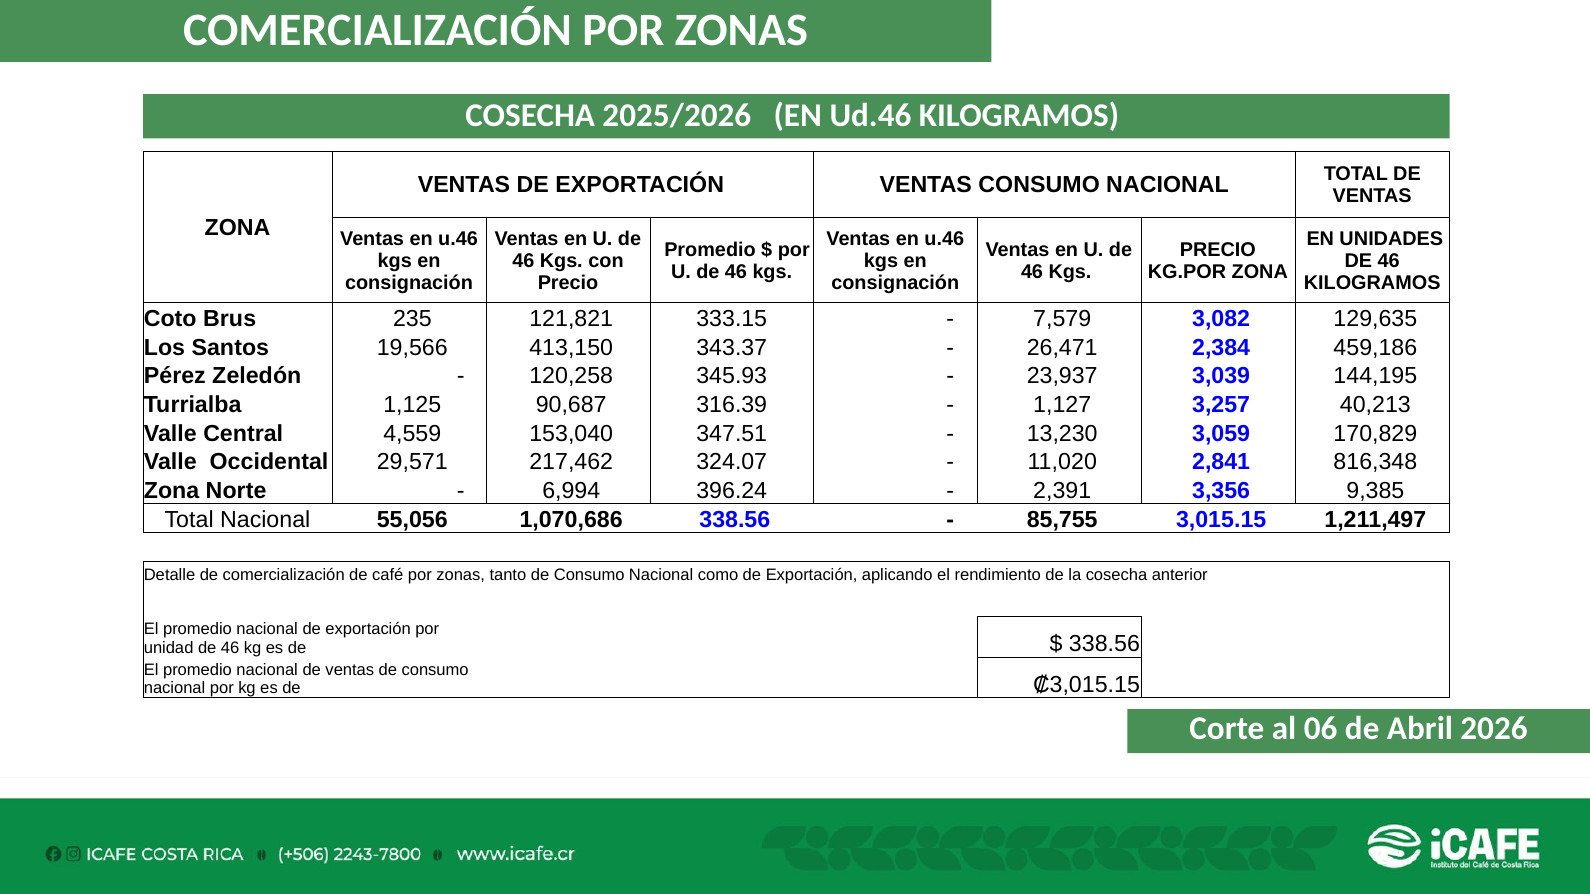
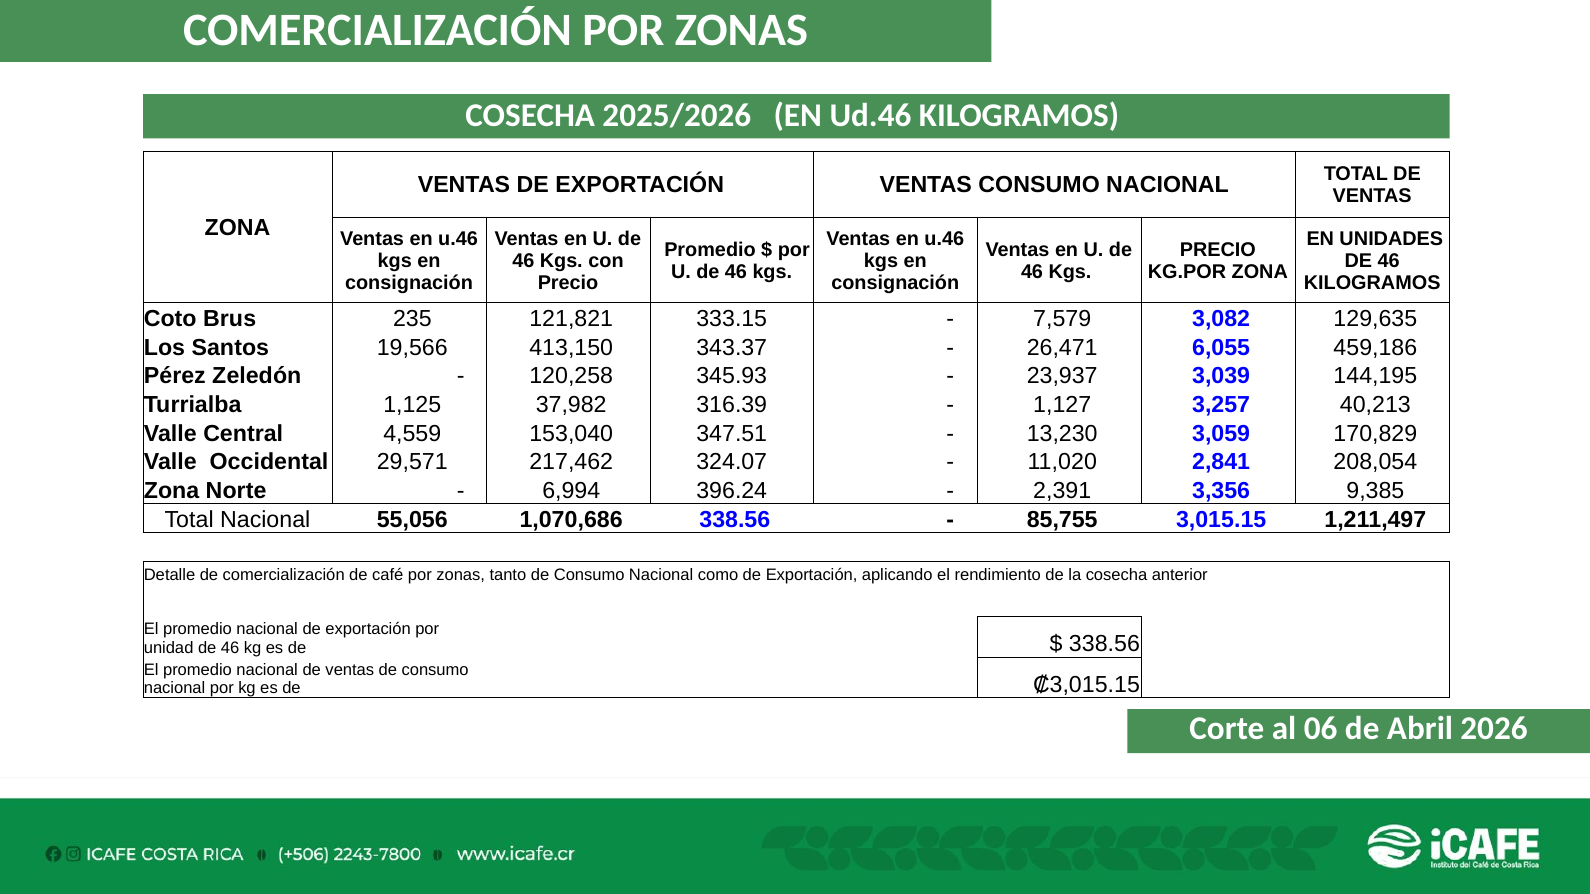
2,384: 2,384 -> 6,055
90,687: 90,687 -> 37,982
816,348: 816,348 -> 208,054
